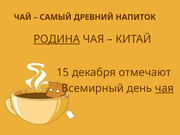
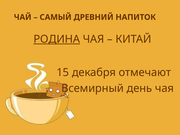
чая at (164, 88) underline: present -> none
